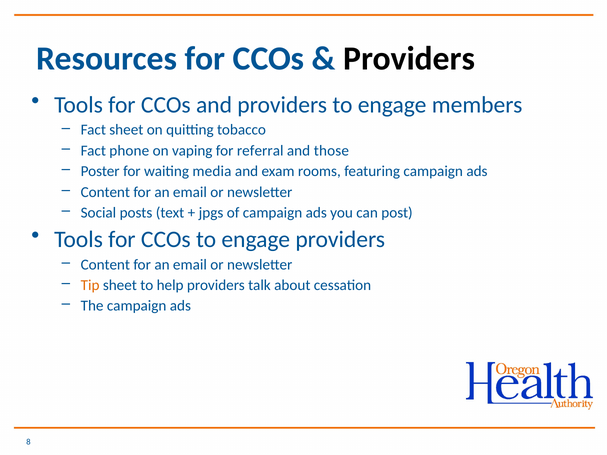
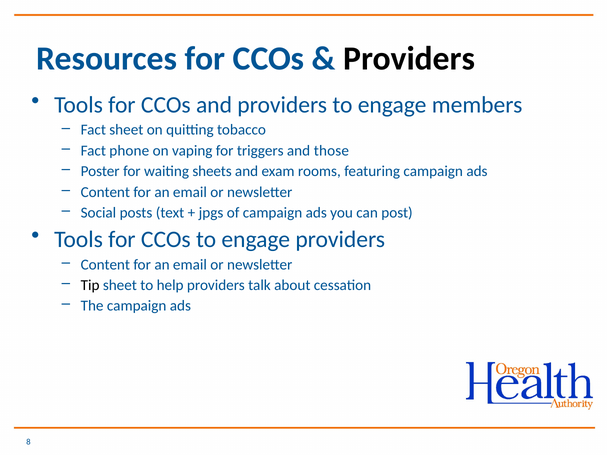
referral: referral -> triggers
media: media -> sheets
Tip colour: orange -> black
